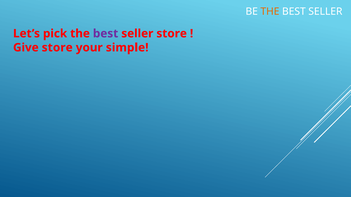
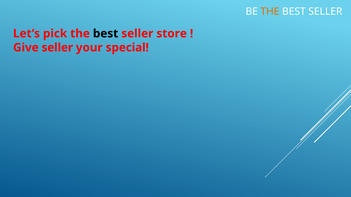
best at (106, 34) colour: purple -> black
Give store: store -> seller
simple: simple -> special
